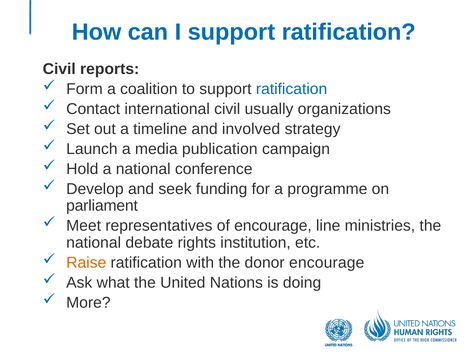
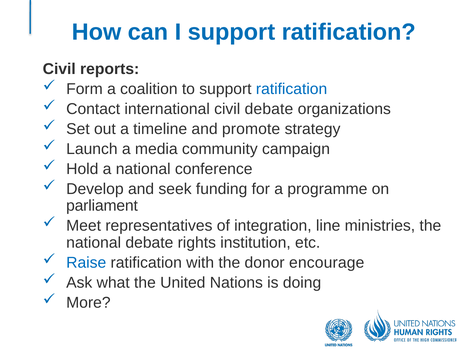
civil usually: usually -> debate
involved: involved -> promote
publication: publication -> community
of encourage: encourage -> integration
Raise colour: orange -> blue
